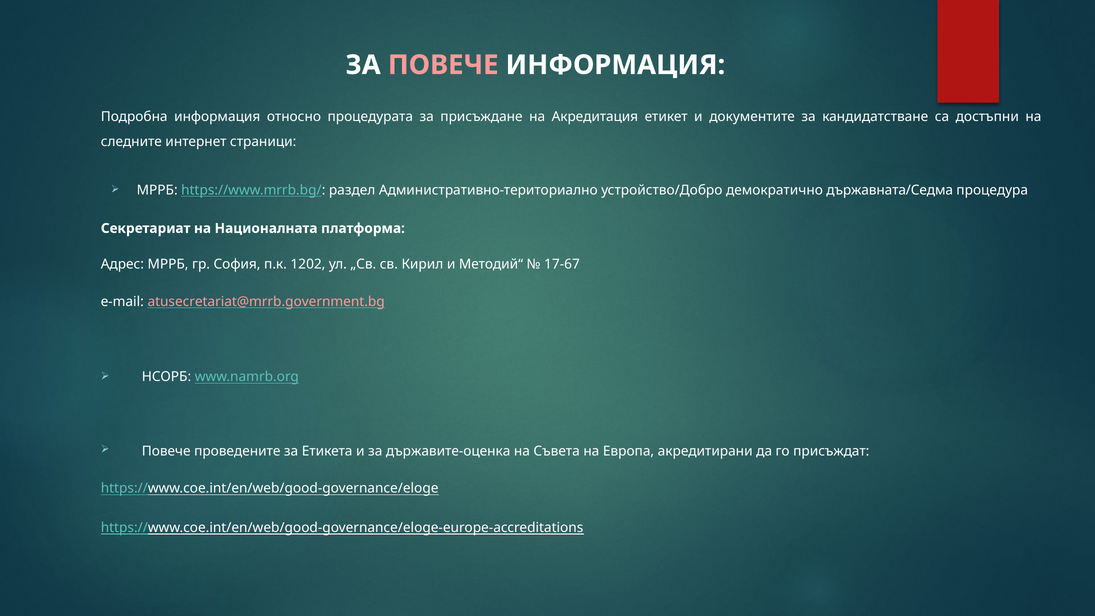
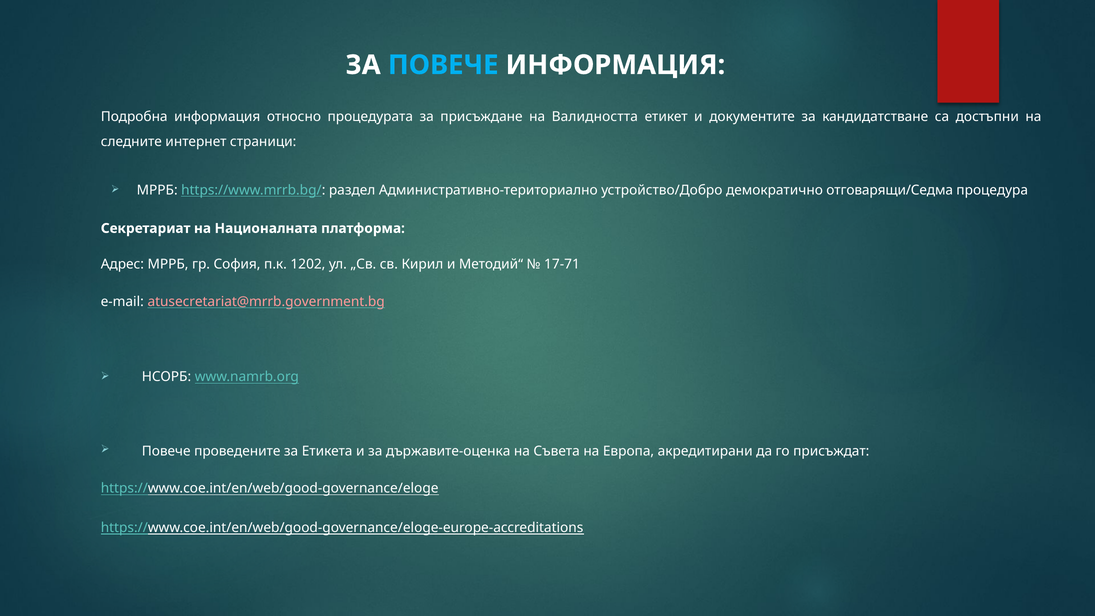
ПОВЕЧЕ at (443, 65) colour: pink -> light blue
Акредитация: Акредитация -> Валидността
държавната/Седма: държавната/Седма -> отговарящи/Седма
17-67: 17-67 -> 17-71
